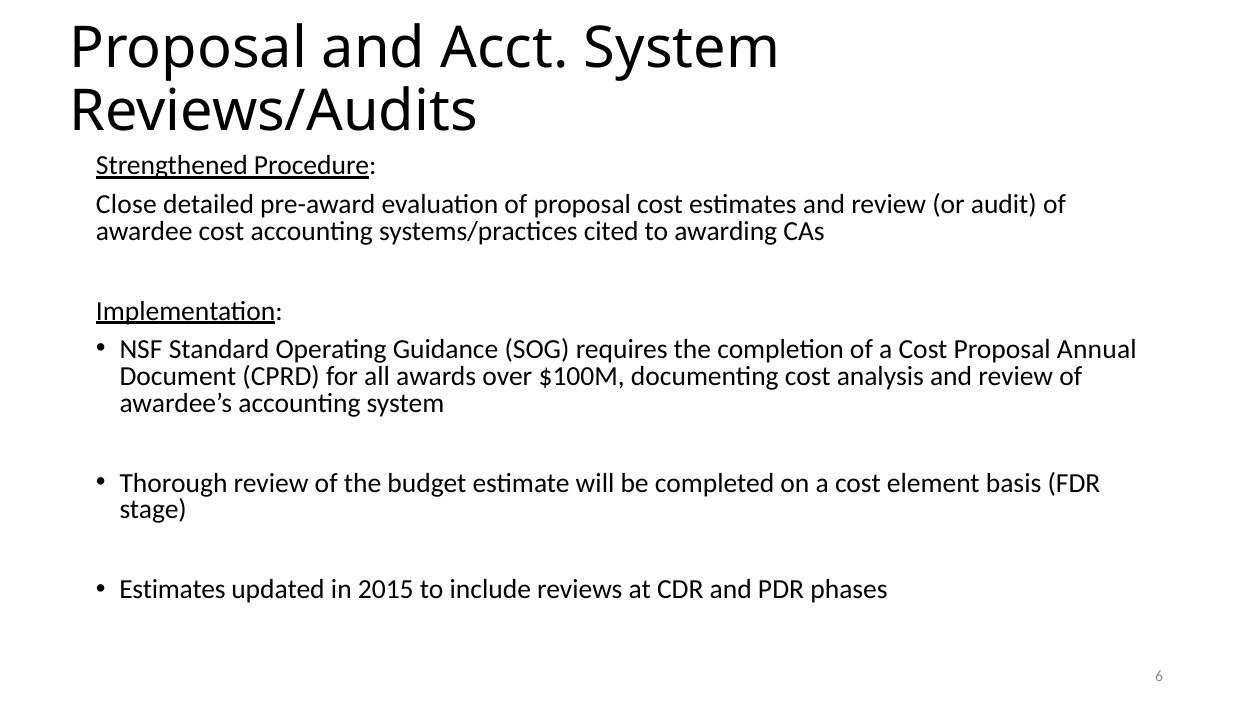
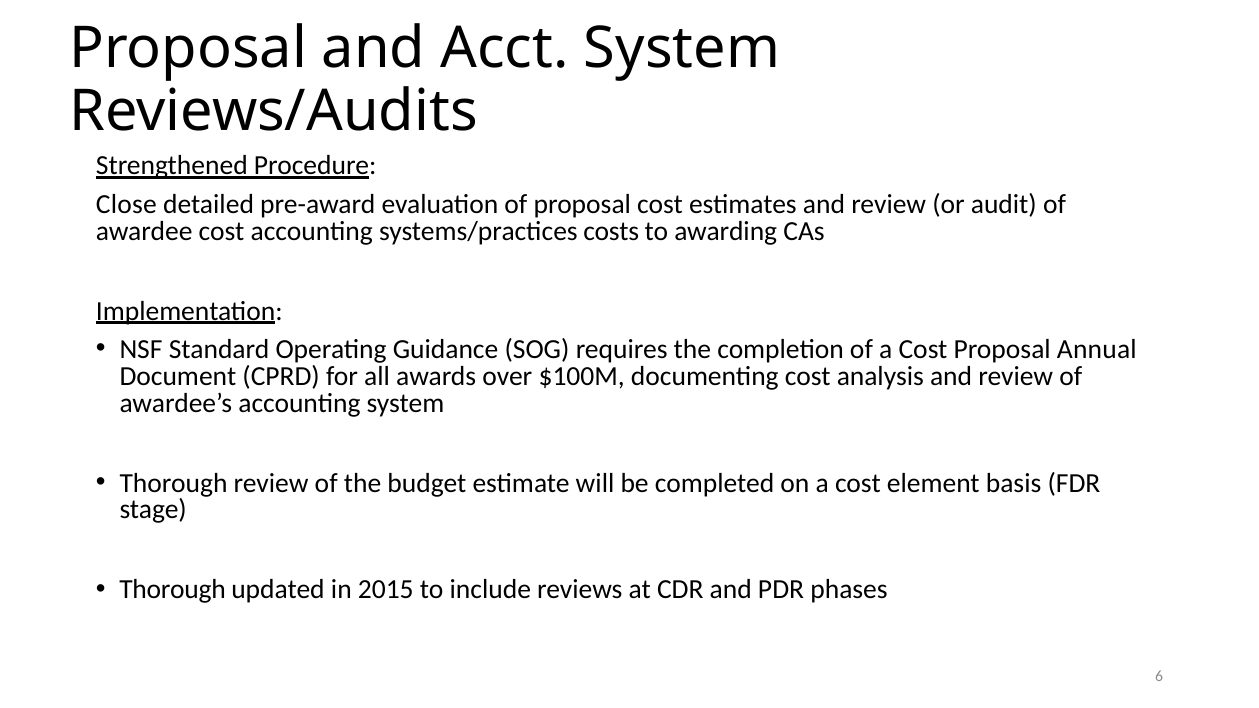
cited: cited -> costs
Estimates at (172, 590): Estimates -> Thorough
